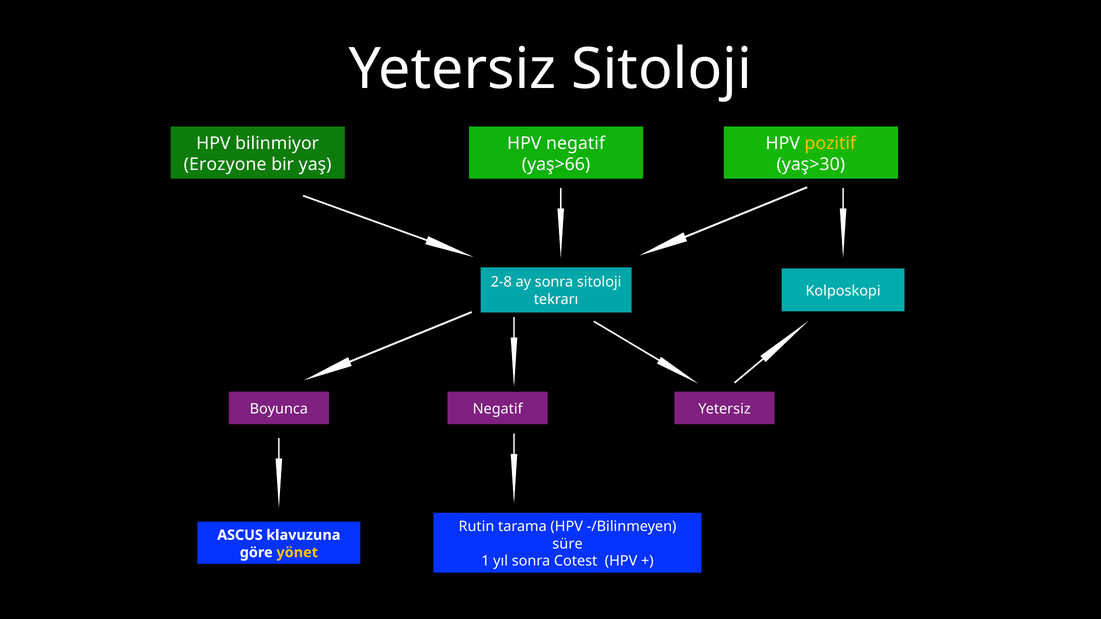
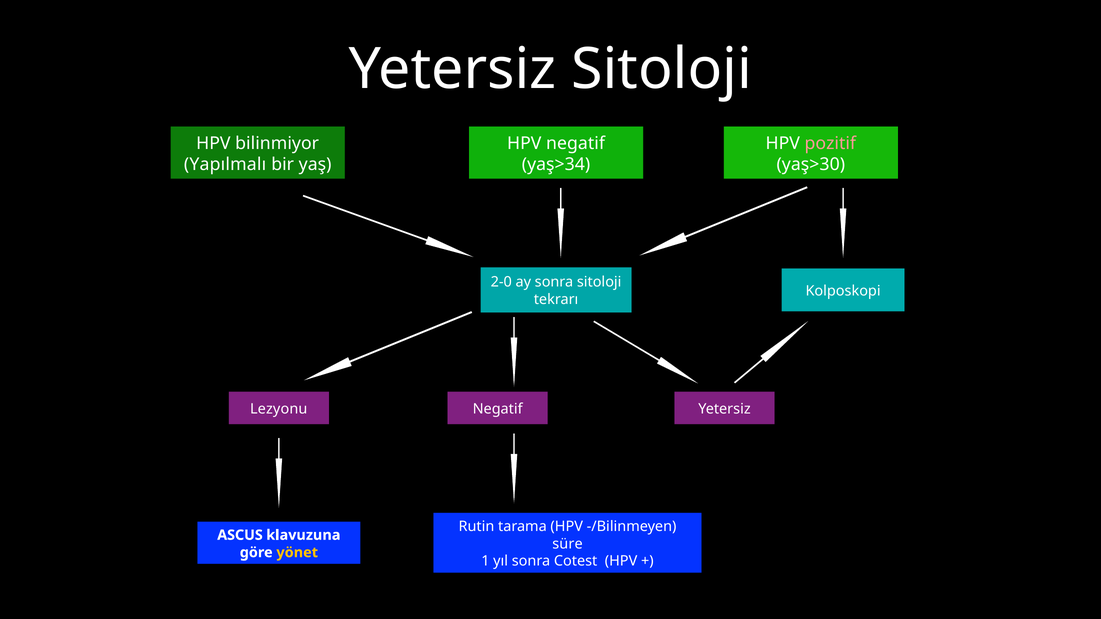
pozitif colour: yellow -> pink
Erozyone: Erozyone -> Yapılmalı
yaş>66: yaş>66 -> yaş>34
2-8: 2-8 -> 2-0
Boyunca: Boyunca -> Lezyonu
